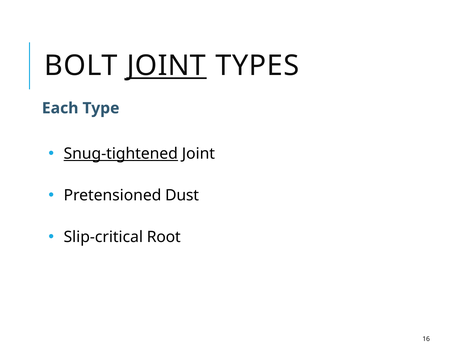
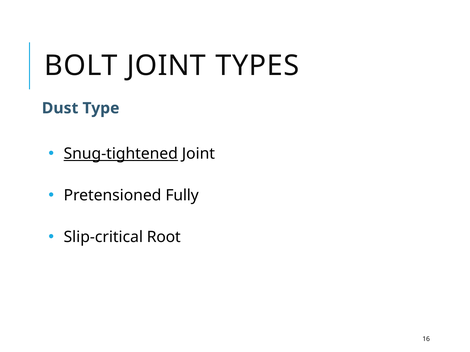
JOINT at (166, 66) underline: present -> none
Each: Each -> Dust
Dust: Dust -> Fully
